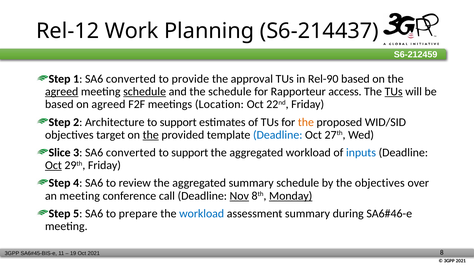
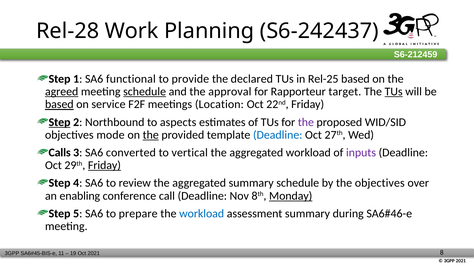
Rel-12: Rel-12 -> Rel-28
S6-214437: S6-214437 -> S6-242437
1 SA6 converted: converted -> functional
approval: approval -> declared
Rel-90: Rel-90 -> Rel-25
the schedule: schedule -> approval
access: access -> target
based at (59, 105) underline: none -> present
on agreed: agreed -> service
Step at (60, 122) underline: none -> present
Architecture: Architecture -> Northbound
support at (178, 122): support -> aspects
the at (306, 122) colour: orange -> purple
target: target -> mode
Slice: Slice -> Calls
support at (190, 153): support -> vertical
inputs colour: blue -> purple
Oct at (53, 166) underline: present -> none
Friday at (104, 166) underline: none -> present
an meeting: meeting -> enabling
Nov underline: present -> none
